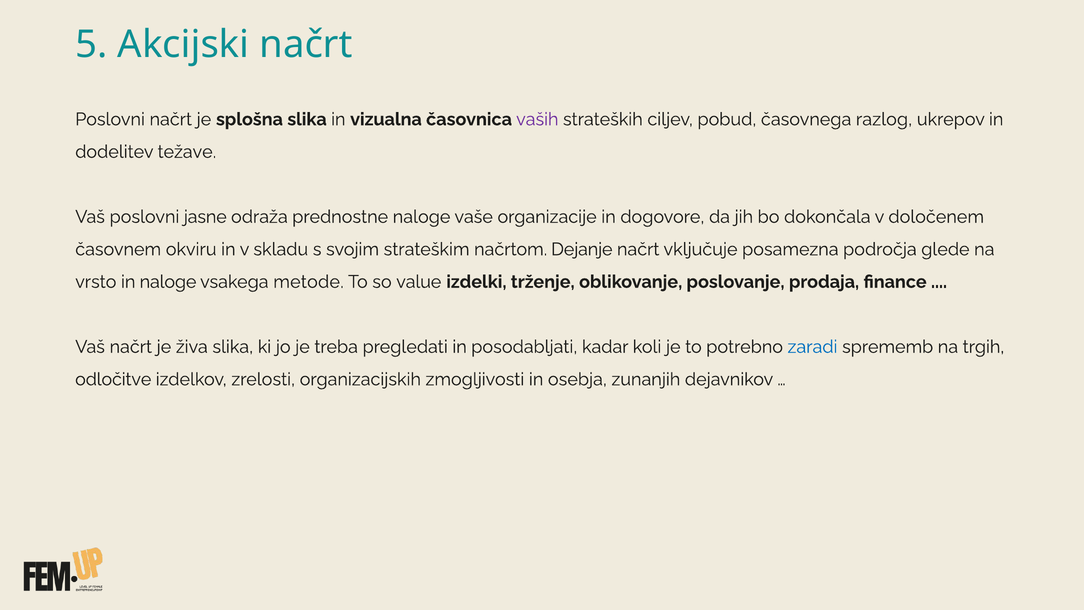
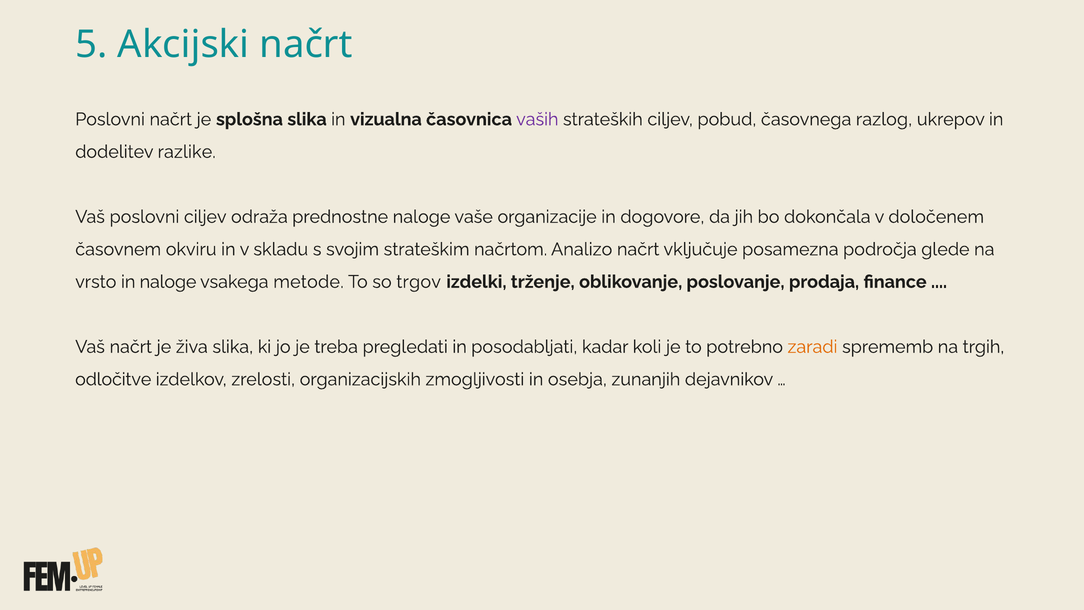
težave: težave -> razlike
poslovni jasne: jasne -> ciljev
Dejanje: Dejanje -> Analizo
value: value -> trgov
zaradi colour: blue -> orange
